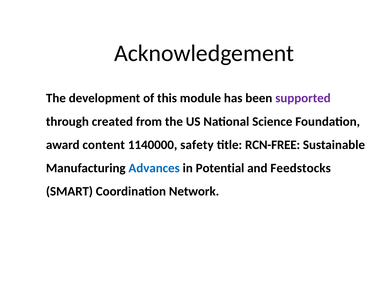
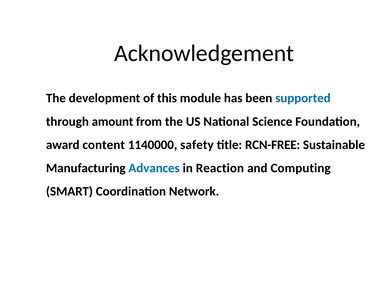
supported colour: purple -> blue
created: created -> amount
Potential: Potential -> Reaction
Feedstocks: Feedstocks -> Computing
